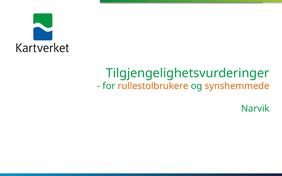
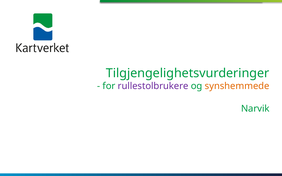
rullestolbrukere colour: orange -> purple
